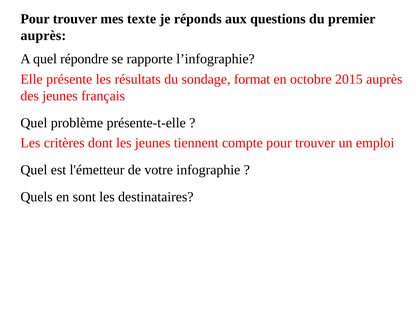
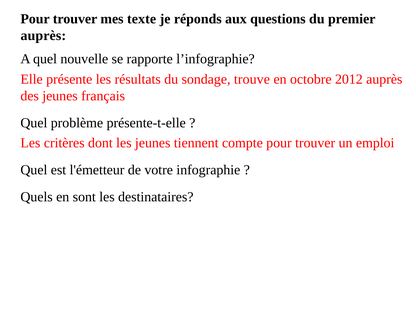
répondre: répondre -> nouvelle
format: format -> trouve
2015: 2015 -> 2012
